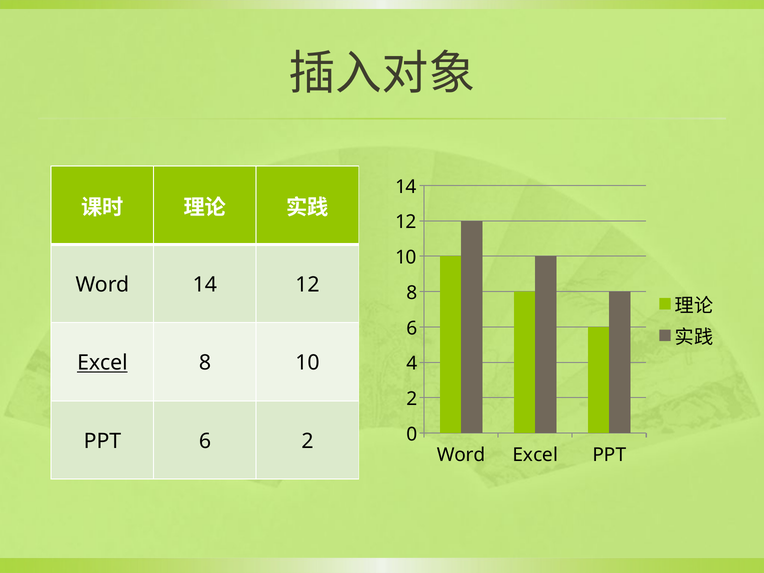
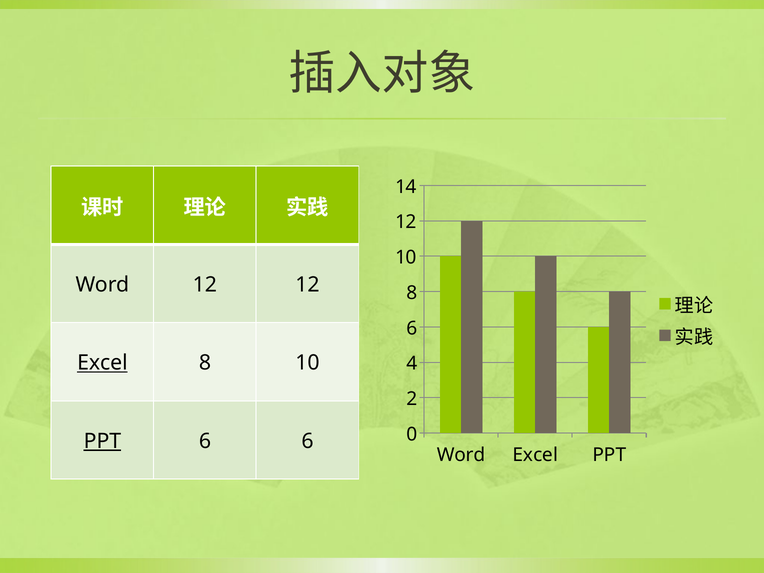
Word 14: 14 -> 12
PPT at (102, 441) underline: none -> present
6 2: 2 -> 6
